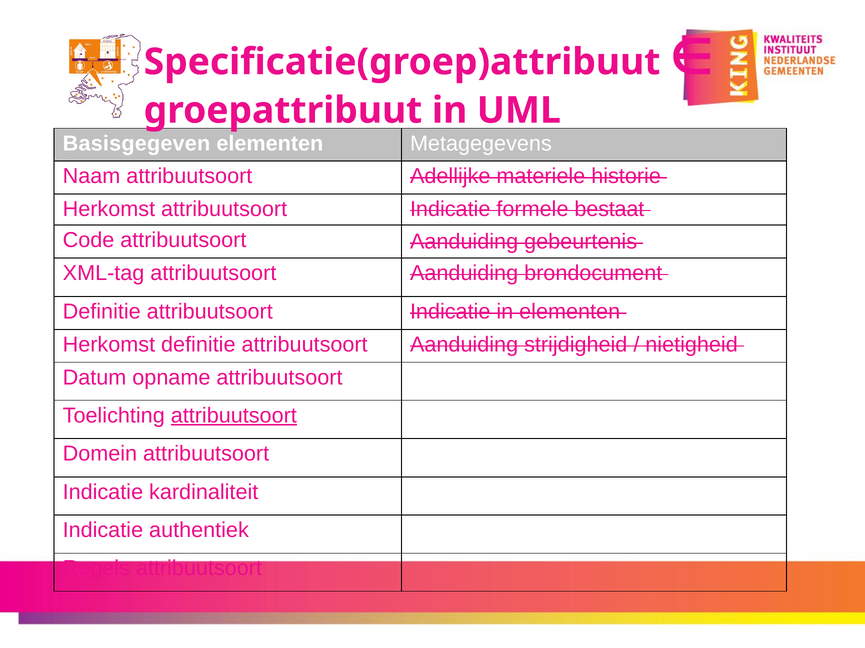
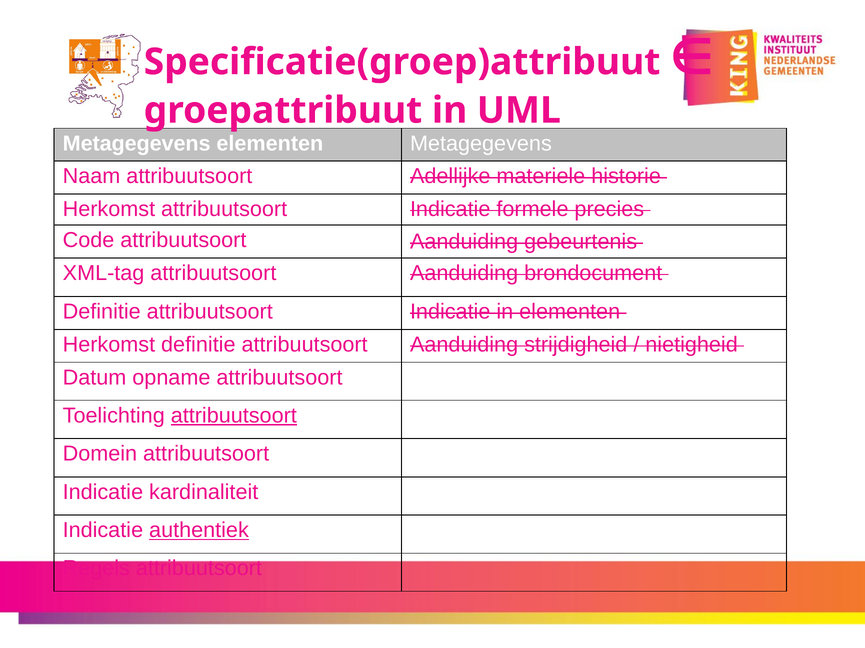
Basisgegeven at (136, 144): Basisgegeven -> Metagegevens
bestaat: bestaat -> precies
authentiek underline: none -> present
